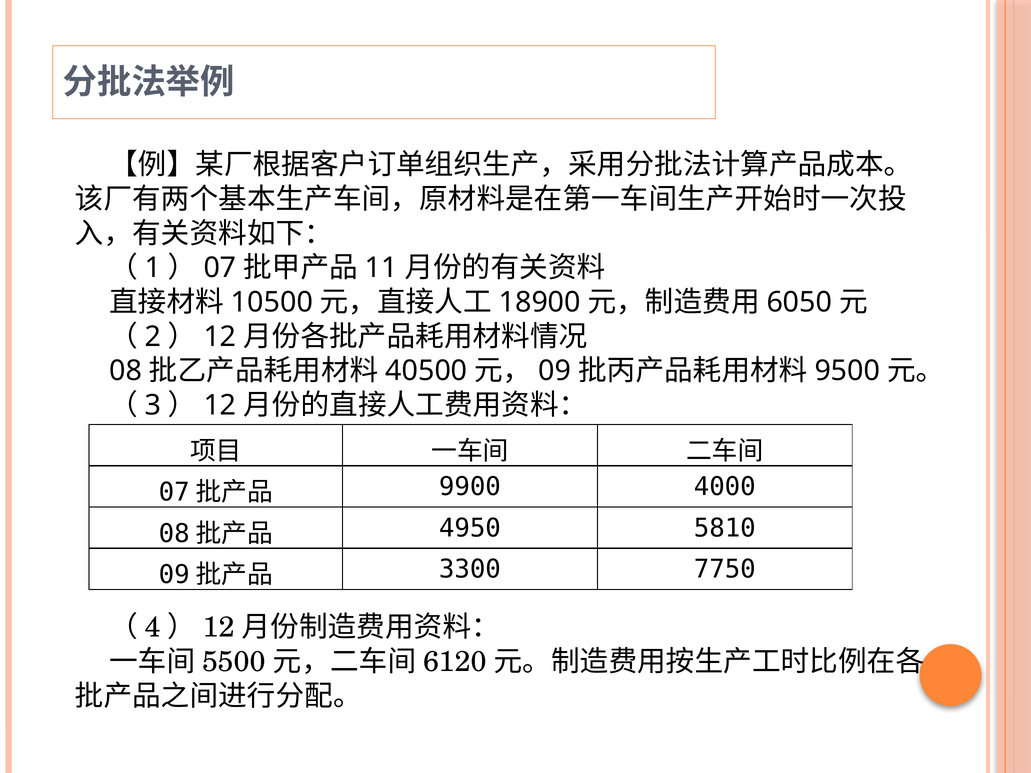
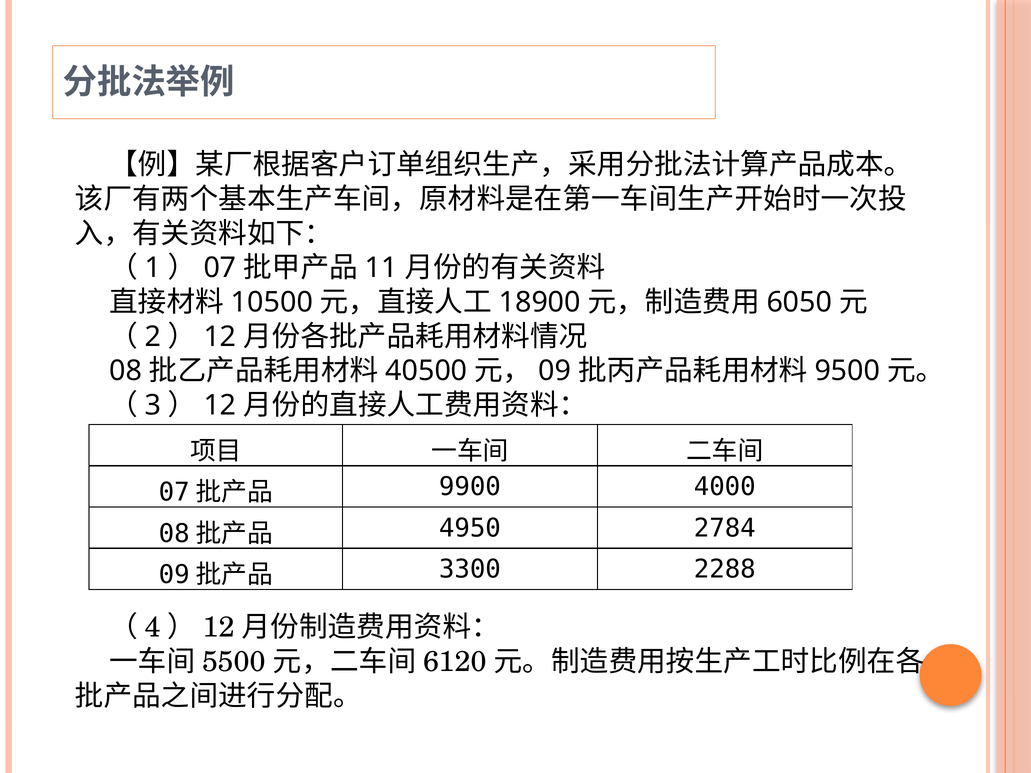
5810: 5810 -> 2784
7750: 7750 -> 2288
